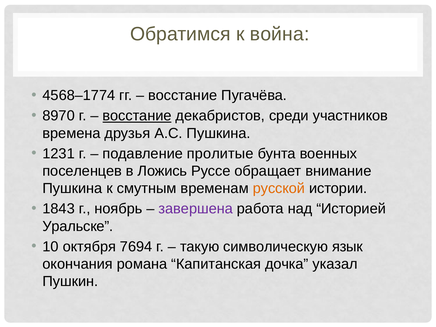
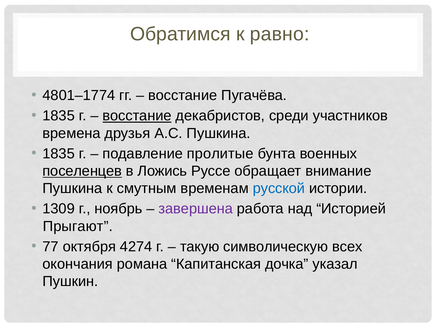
война: война -> равно
4568–1774: 4568–1774 -> 4801–1774
8970 at (59, 116): 8970 -> 1835
1231 at (59, 154): 1231 -> 1835
поселенцев underline: none -> present
русской colour: orange -> blue
1843: 1843 -> 1309
Уральске: Уральске -> Прыгают
10: 10 -> 77
7694: 7694 -> 4274
язык: язык -> всех
